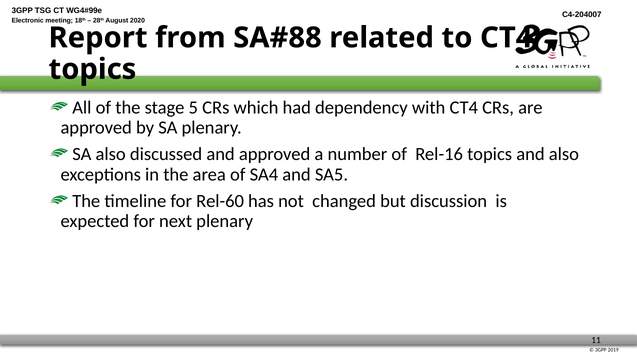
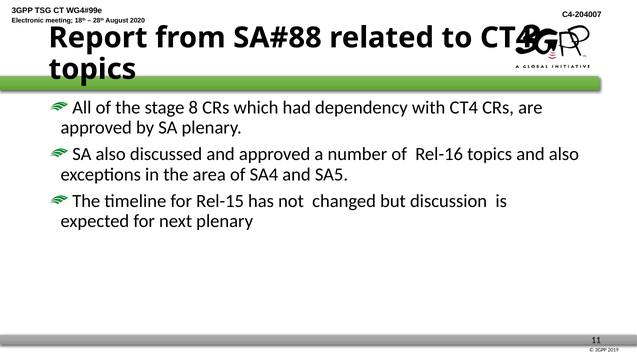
5: 5 -> 8
Rel-60: Rel-60 -> Rel-15
